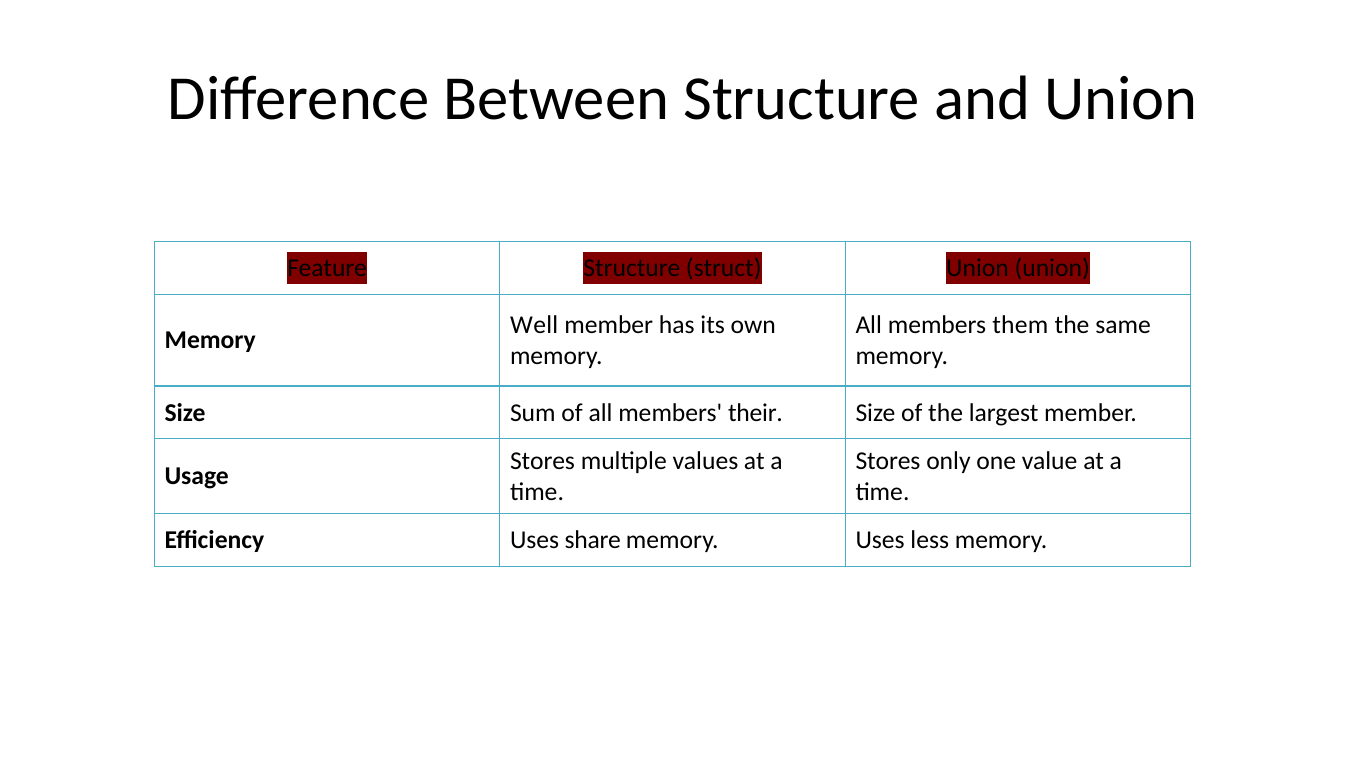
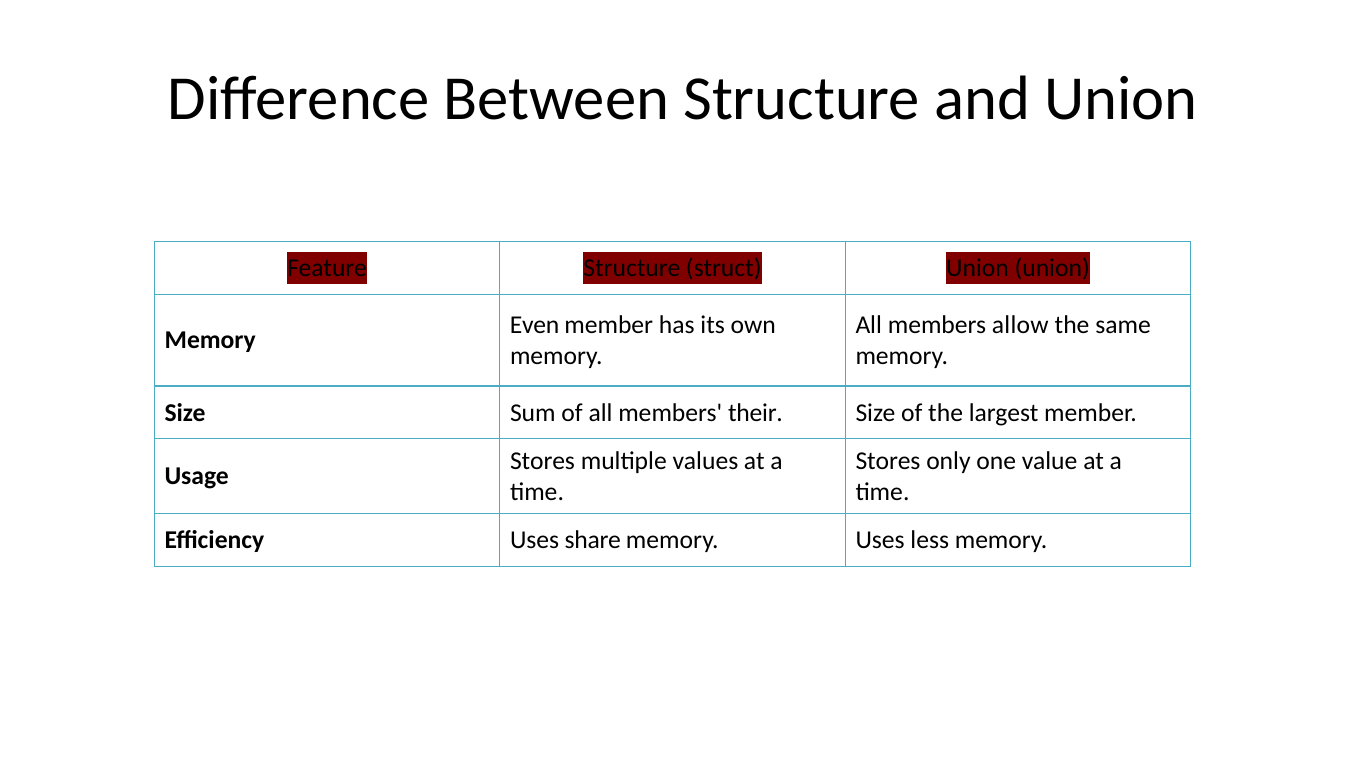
Well: Well -> Even
them: them -> allow
